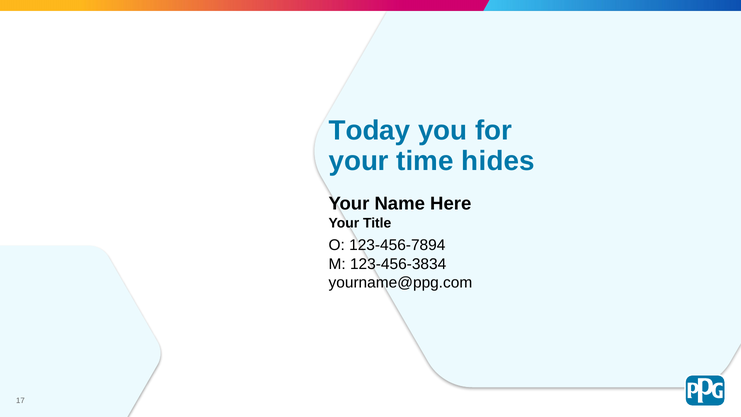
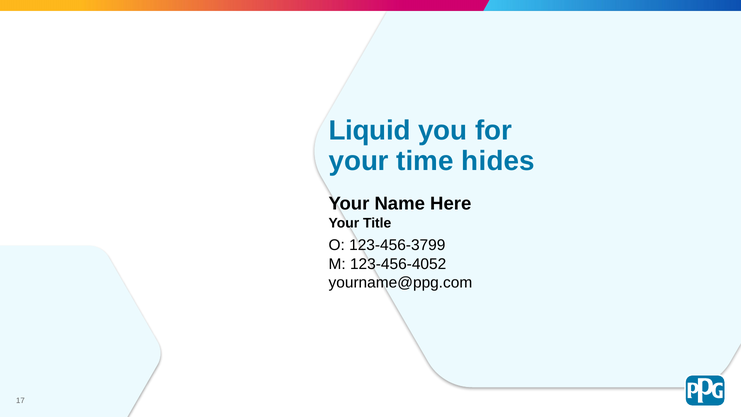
Today: Today -> Liquid
123-456-7894: 123-456-7894 -> 123-456-3799
123-456-3834: 123-456-3834 -> 123-456-4052
